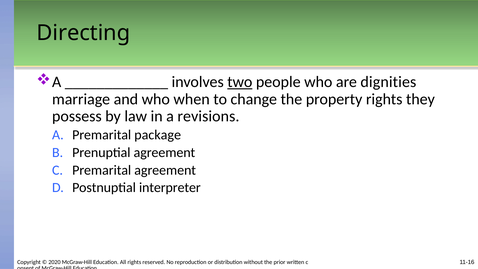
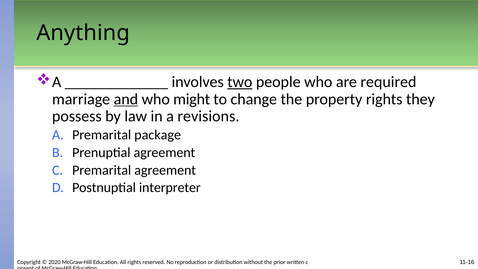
Directing: Directing -> Anything
dignities: dignities -> required
and underline: none -> present
when: when -> might
